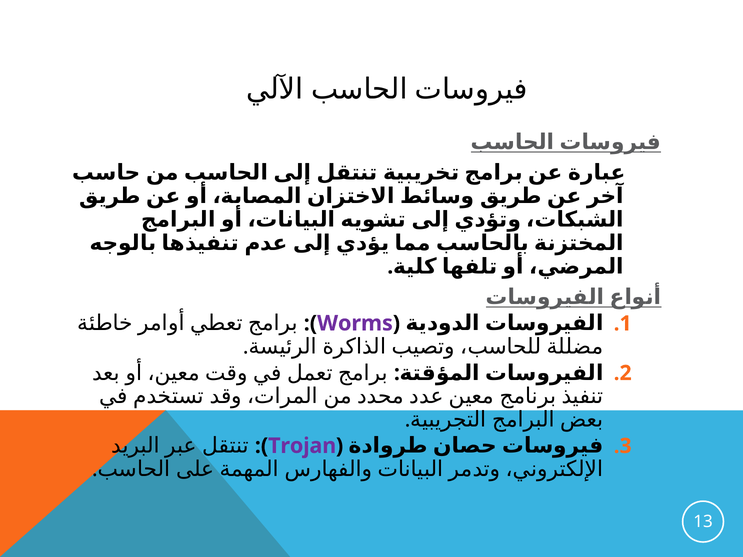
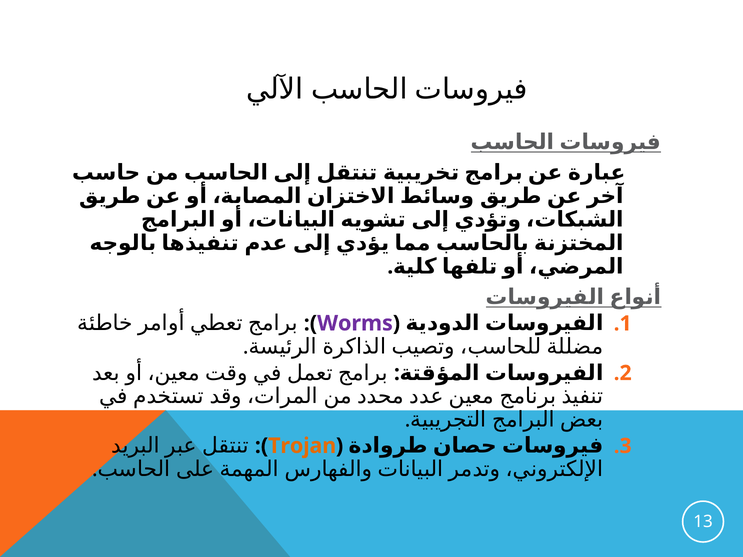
Trojan colour: purple -> orange
